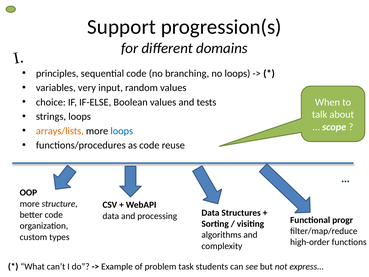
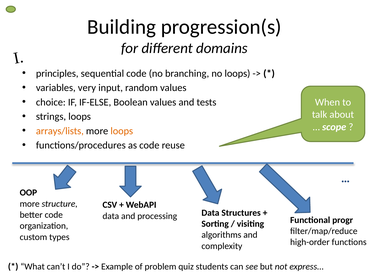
Support: Support -> Building
loops at (122, 131) colour: blue -> orange
task: task -> quiz
